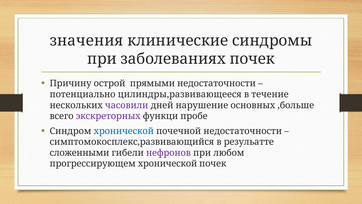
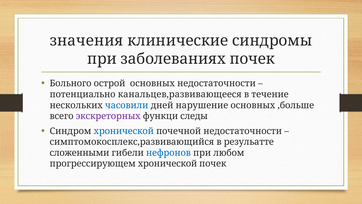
Причину: Причину -> Больного
острой прямыми: прямыми -> основных
цилиндры,развивающееся: цилиндры,развивающееся -> канальцев,развивающееся
часовили colour: purple -> blue
пробе: пробе -> следы
нефронов colour: purple -> blue
